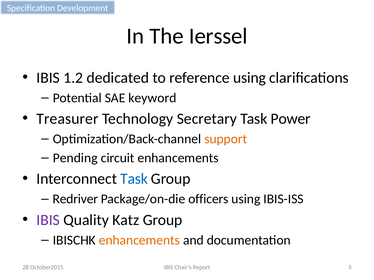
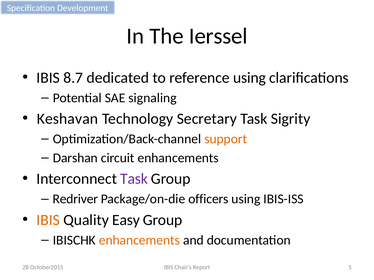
1.2: 1.2 -> 8.7
keyword: keyword -> signaling
Treasurer: Treasurer -> Keshavan
Power: Power -> Sigrity
Pending: Pending -> Darshan
Task at (134, 179) colour: blue -> purple
IBIS at (48, 220) colour: purple -> orange
Katz: Katz -> Easy
